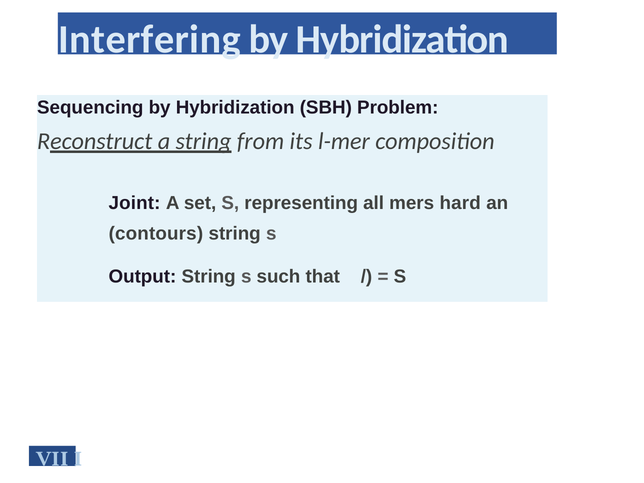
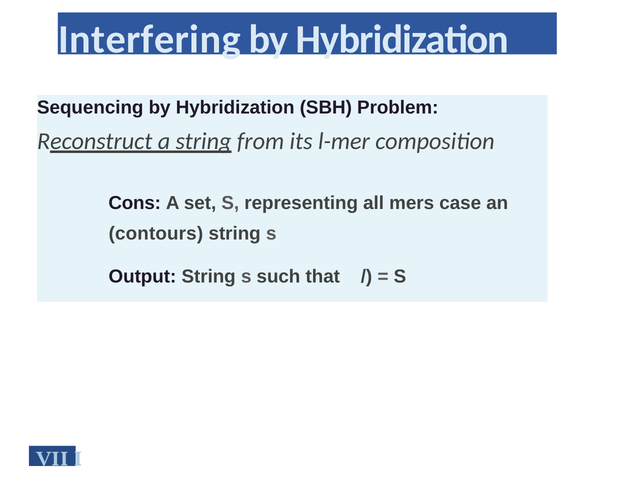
Joint: Joint -> Cons
hard: hard -> case
